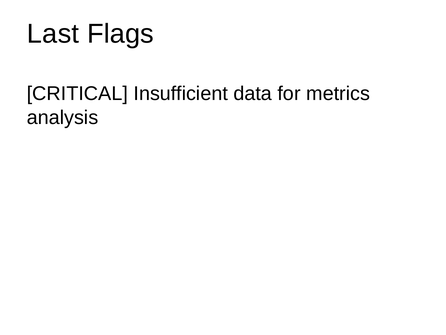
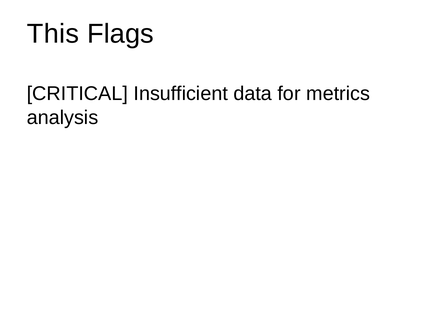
Last: Last -> This
